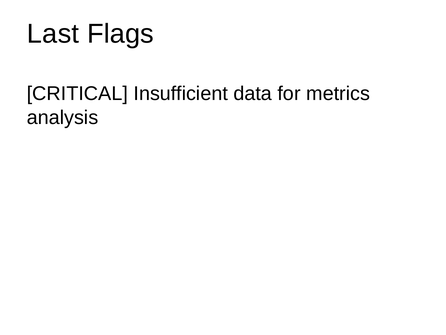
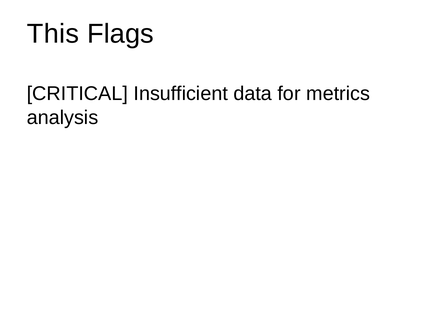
Last: Last -> This
